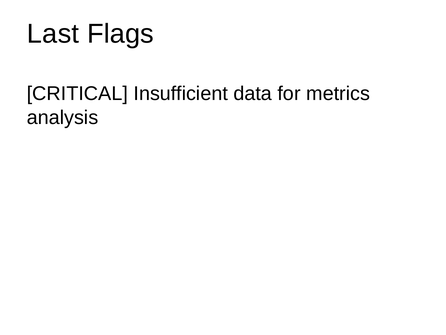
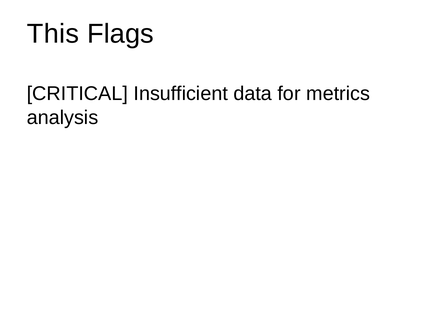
Last: Last -> This
